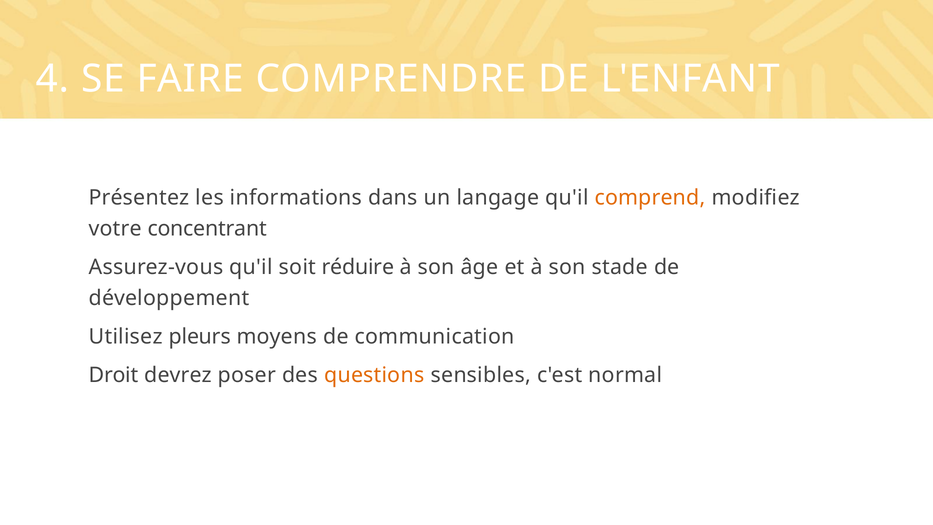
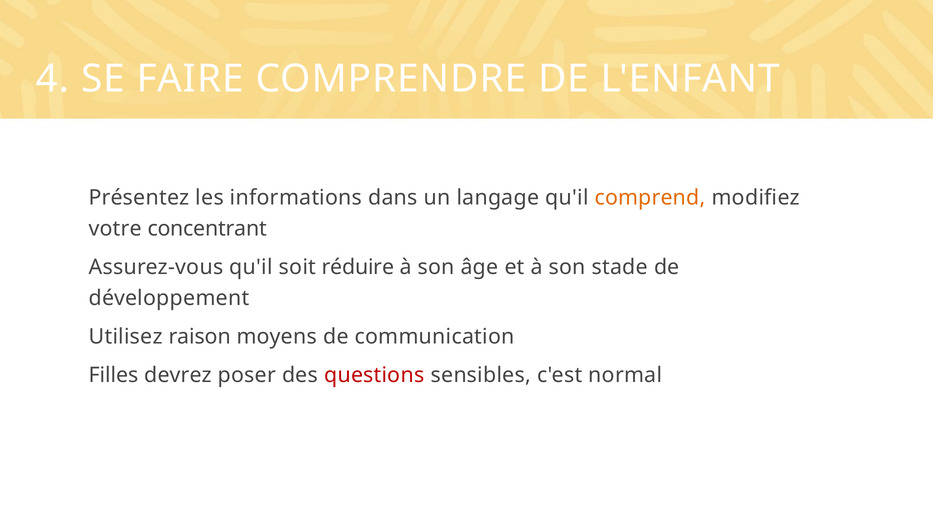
pleurs: pleurs -> raison
Droit: Droit -> Filles
questions colour: orange -> red
